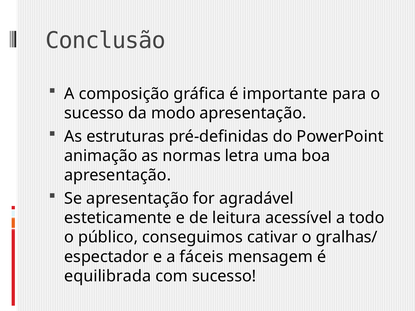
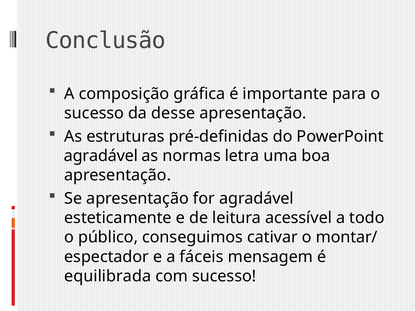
modo: modo -> desse
animação at (101, 156): animação -> agradável
gralhas/: gralhas/ -> montar/
